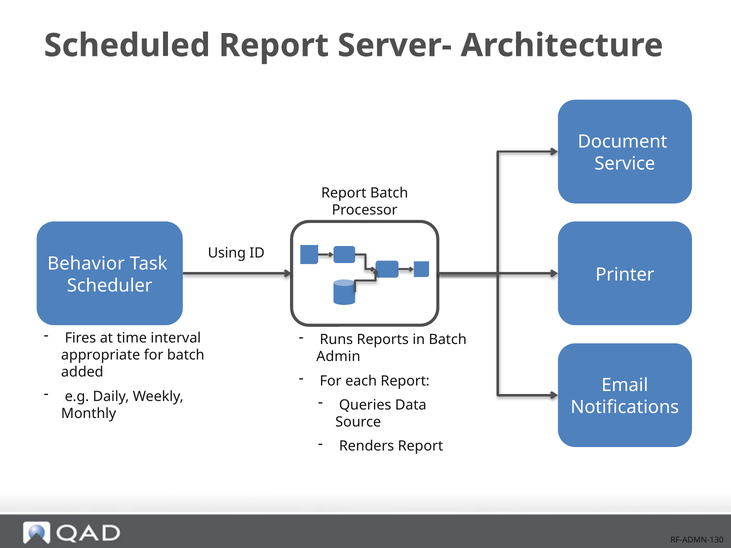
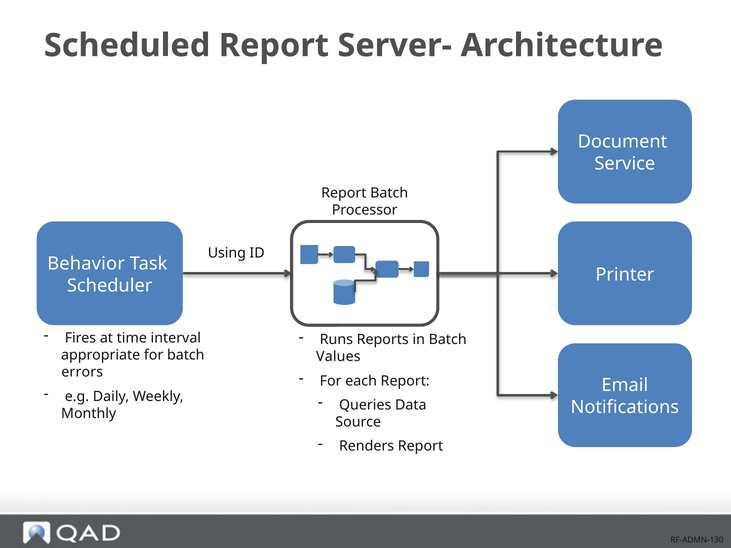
Admin: Admin -> Values
added: added -> errors
